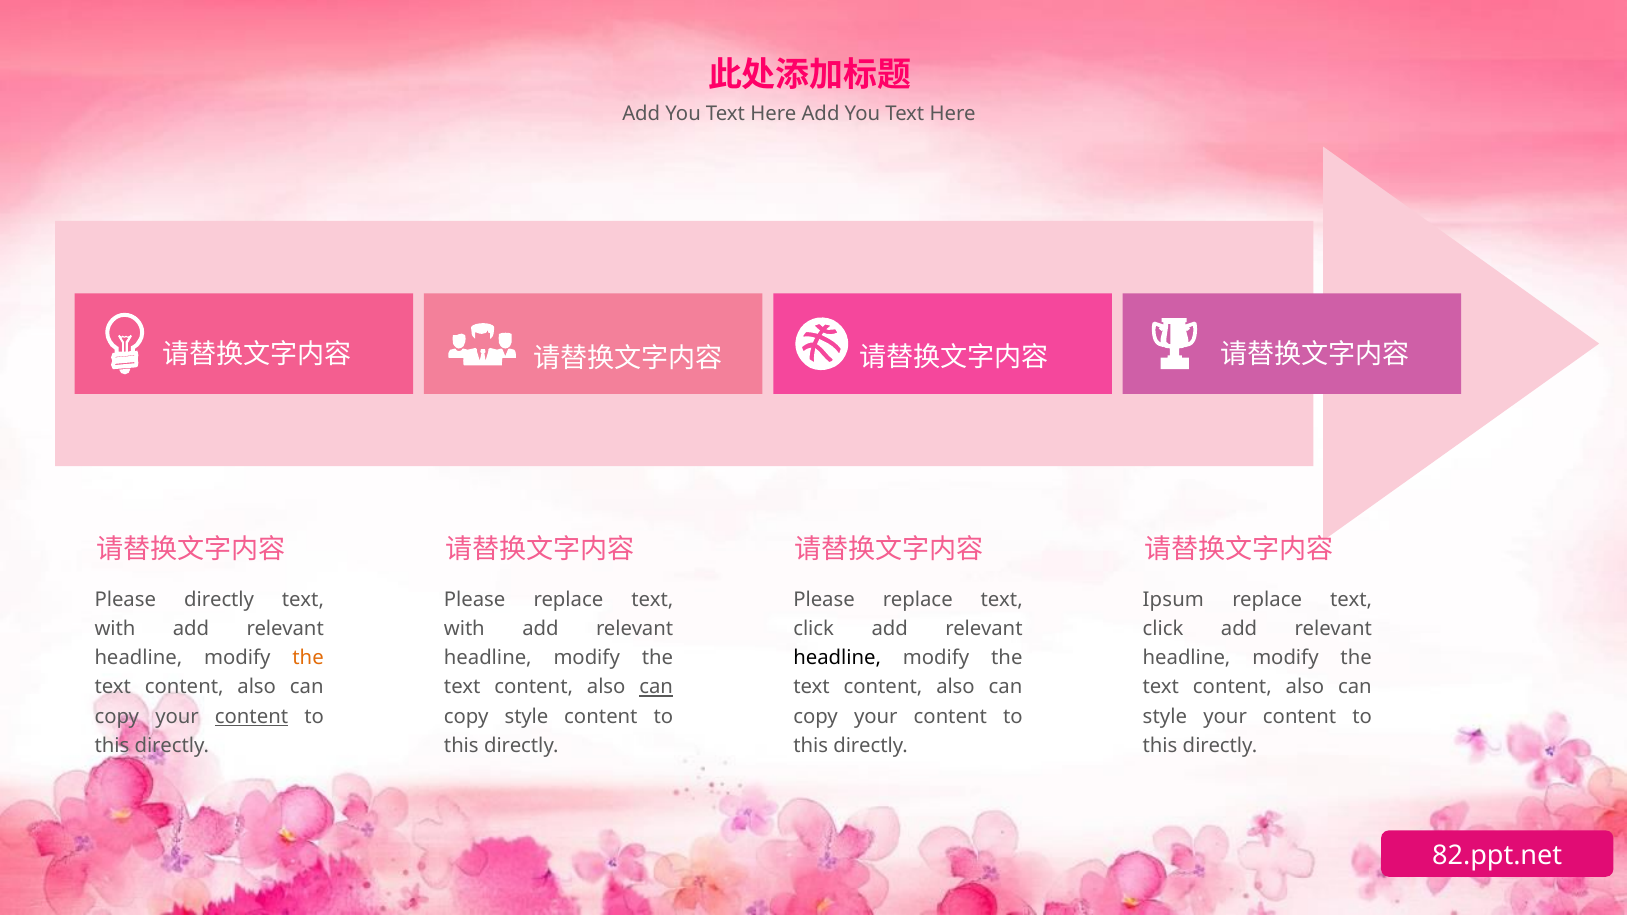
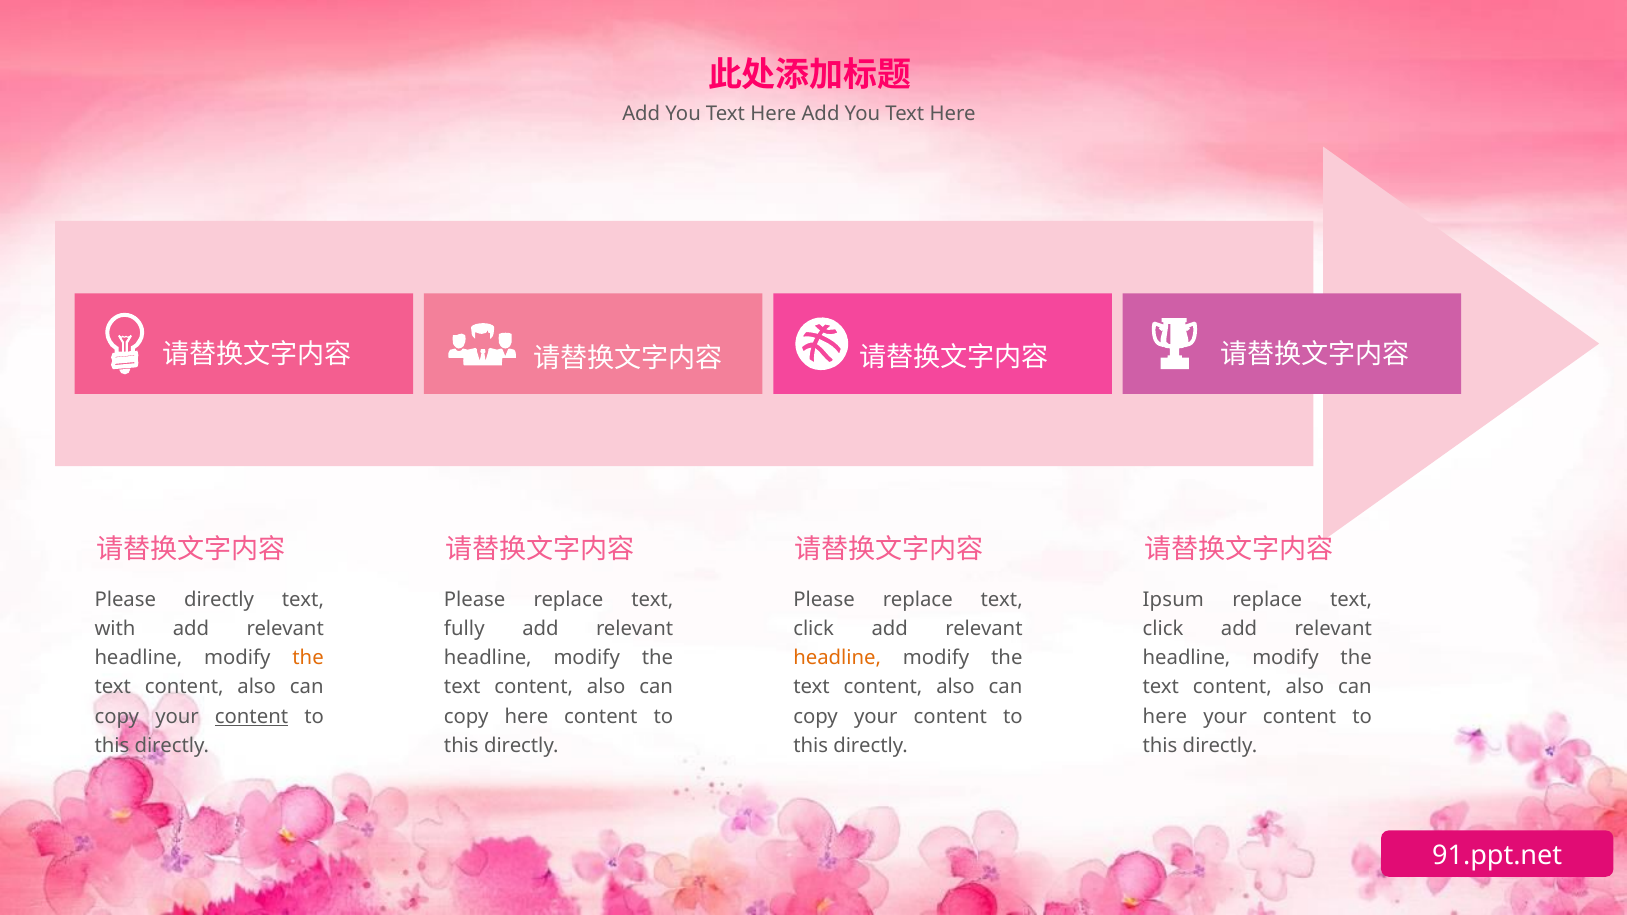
with at (464, 629): with -> fully
headline at (837, 658) colour: black -> orange
can at (656, 687) underline: present -> none
copy style: style -> here
style at (1165, 717): style -> here
82.ppt.net: 82.ppt.net -> 91.ppt.net
